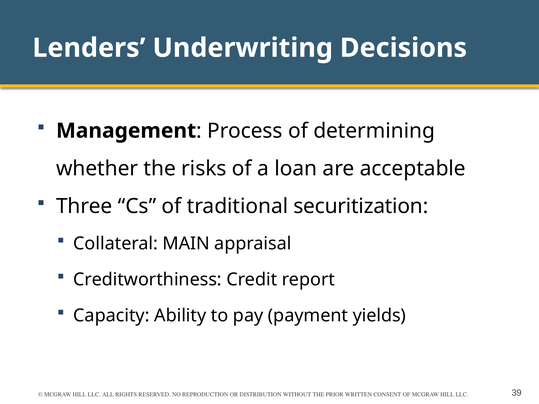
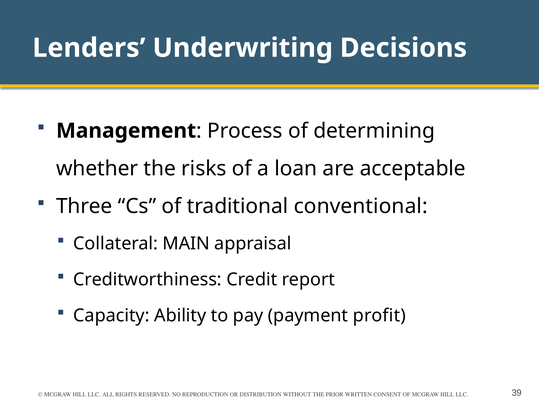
securitization: securitization -> conventional
yields: yields -> profit
